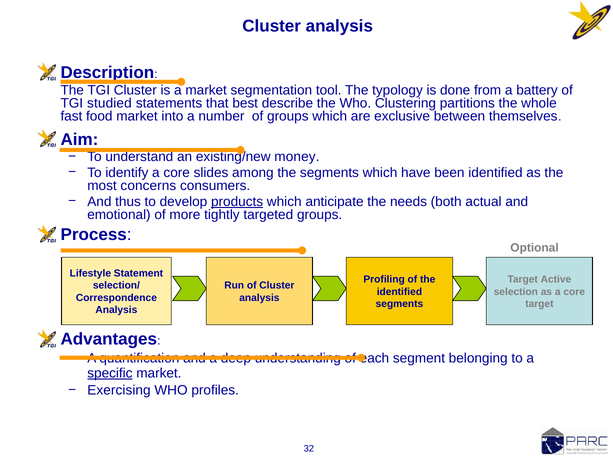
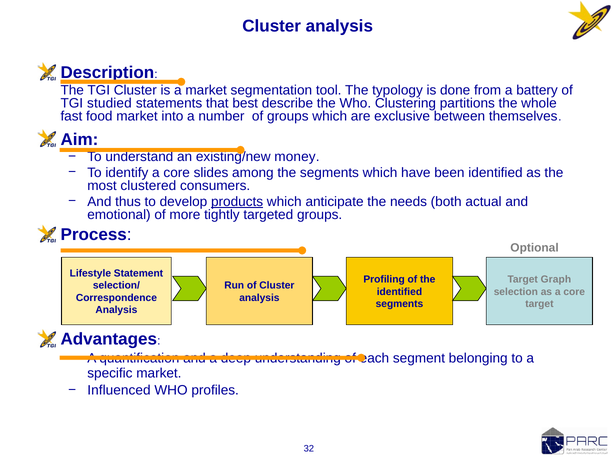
concerns: concerns -> clustered
Active: Active -> Graph
specific underline: present -> none
Exercising: Exercising -> Influenced
